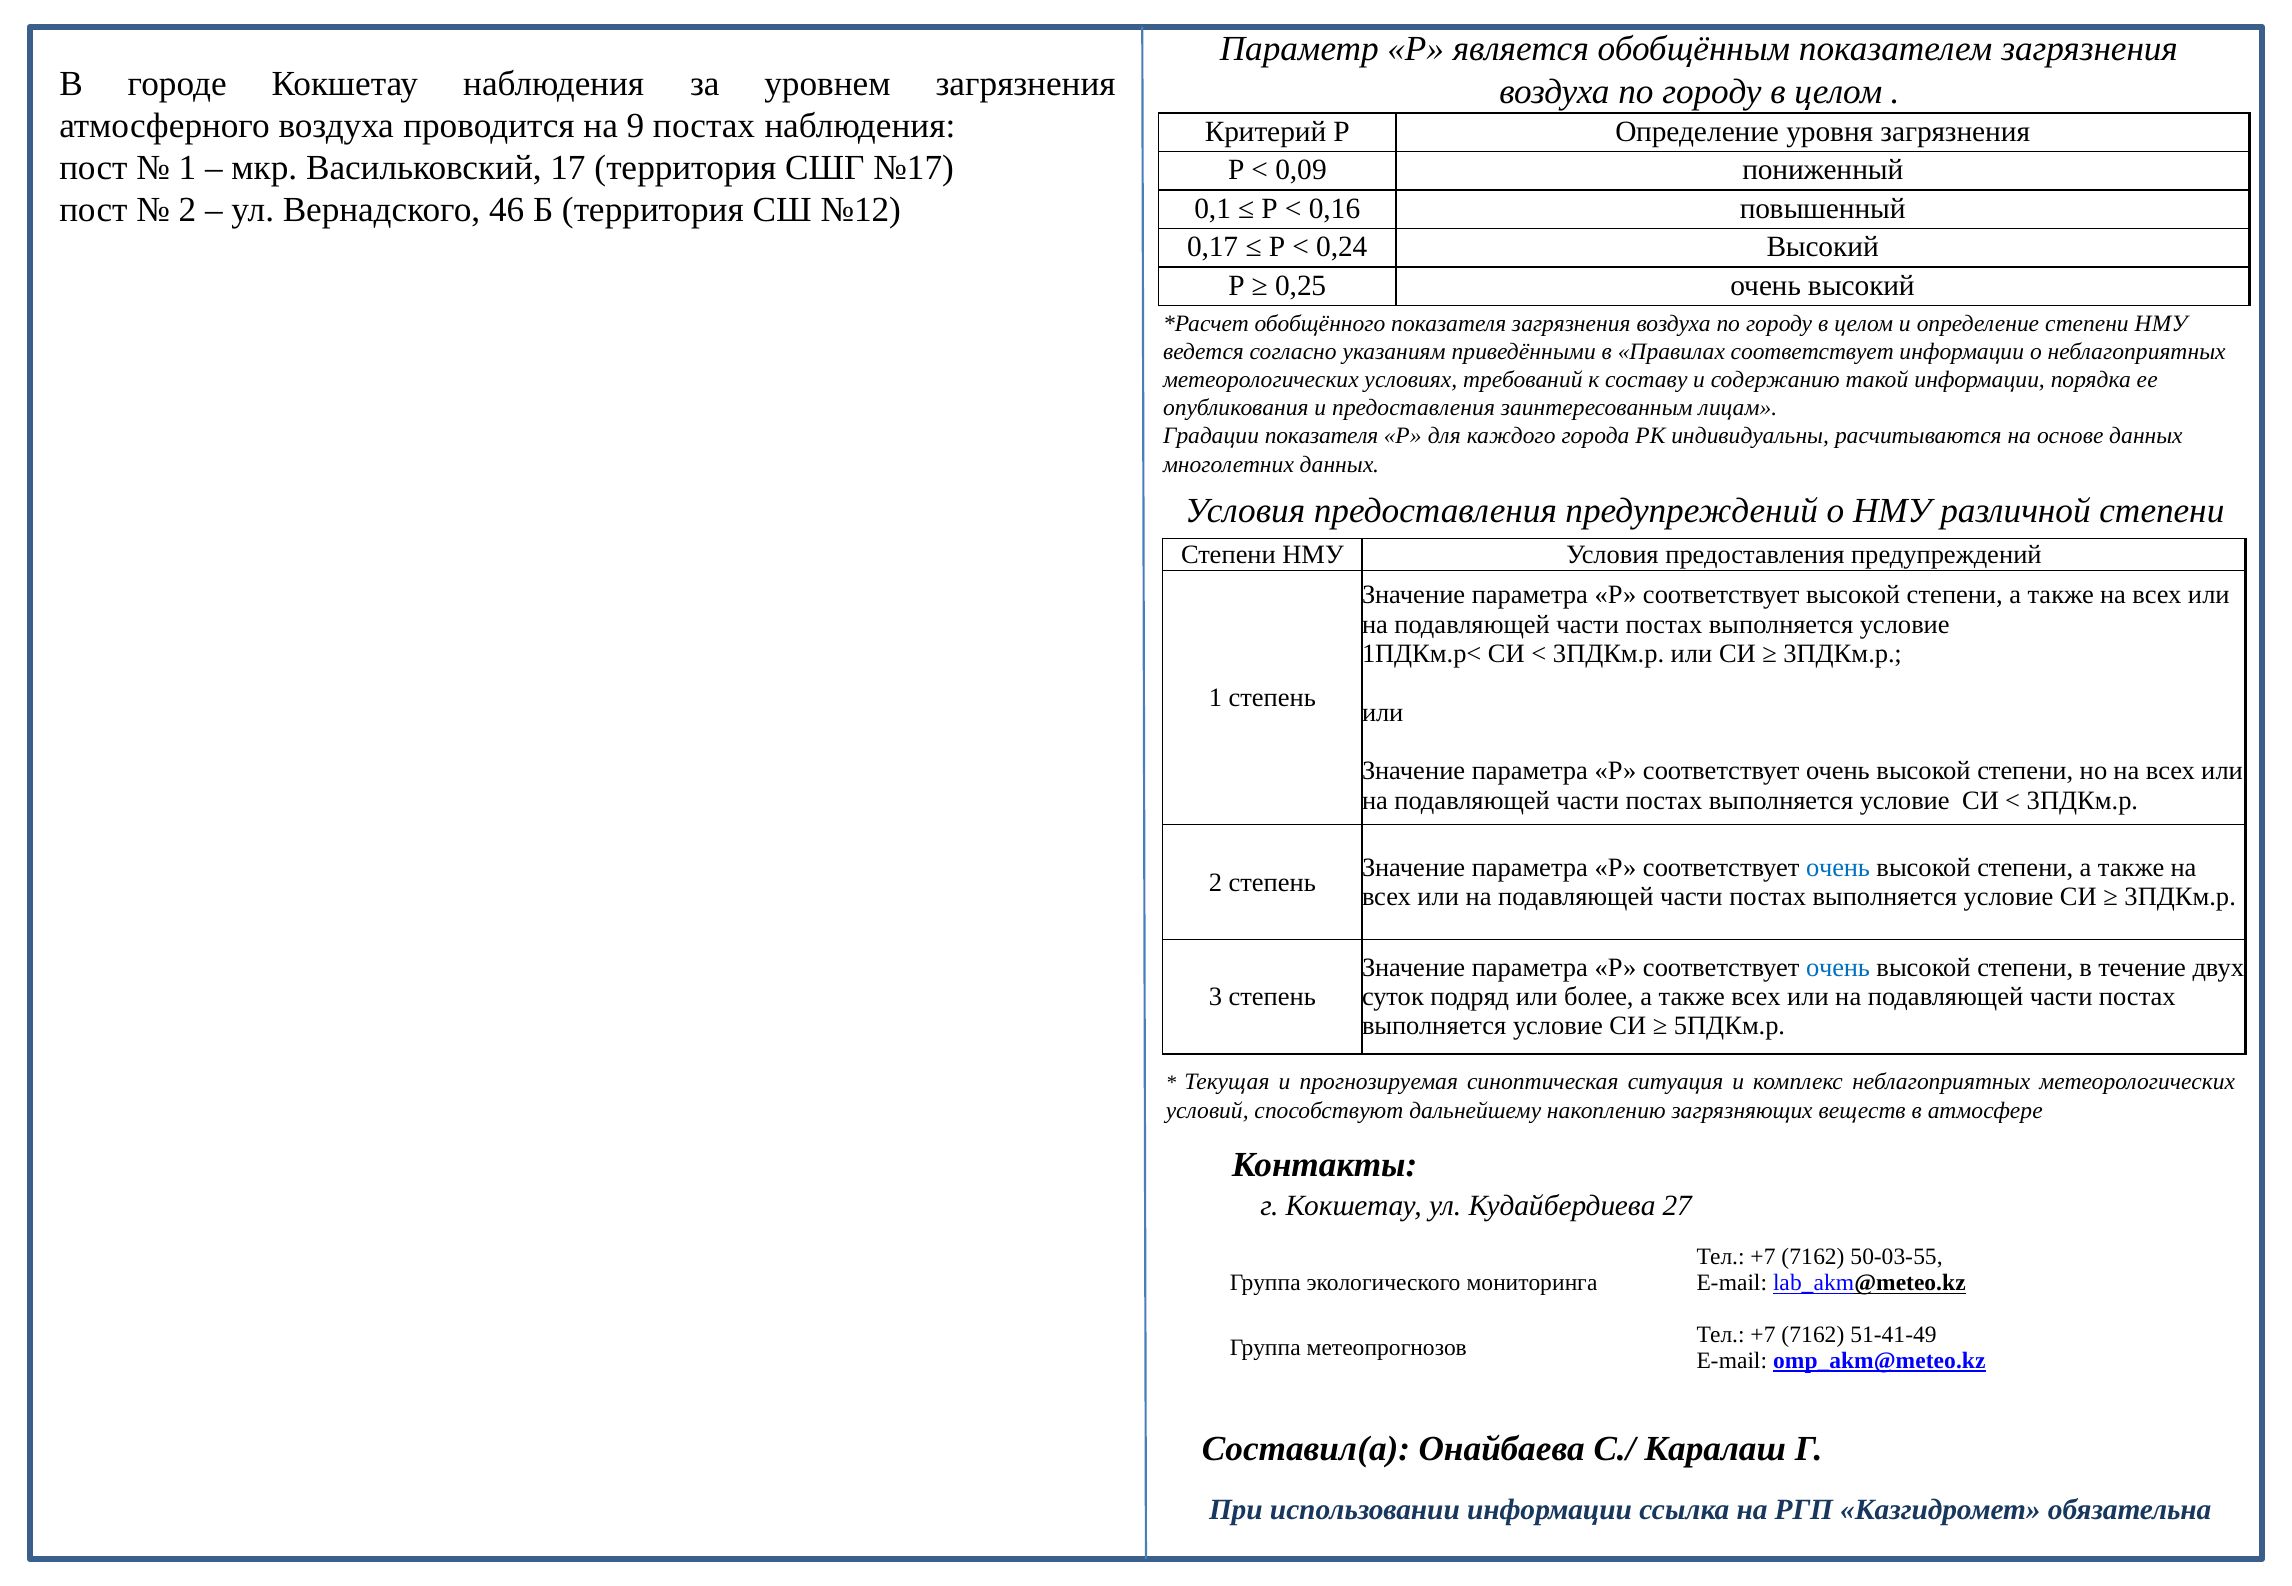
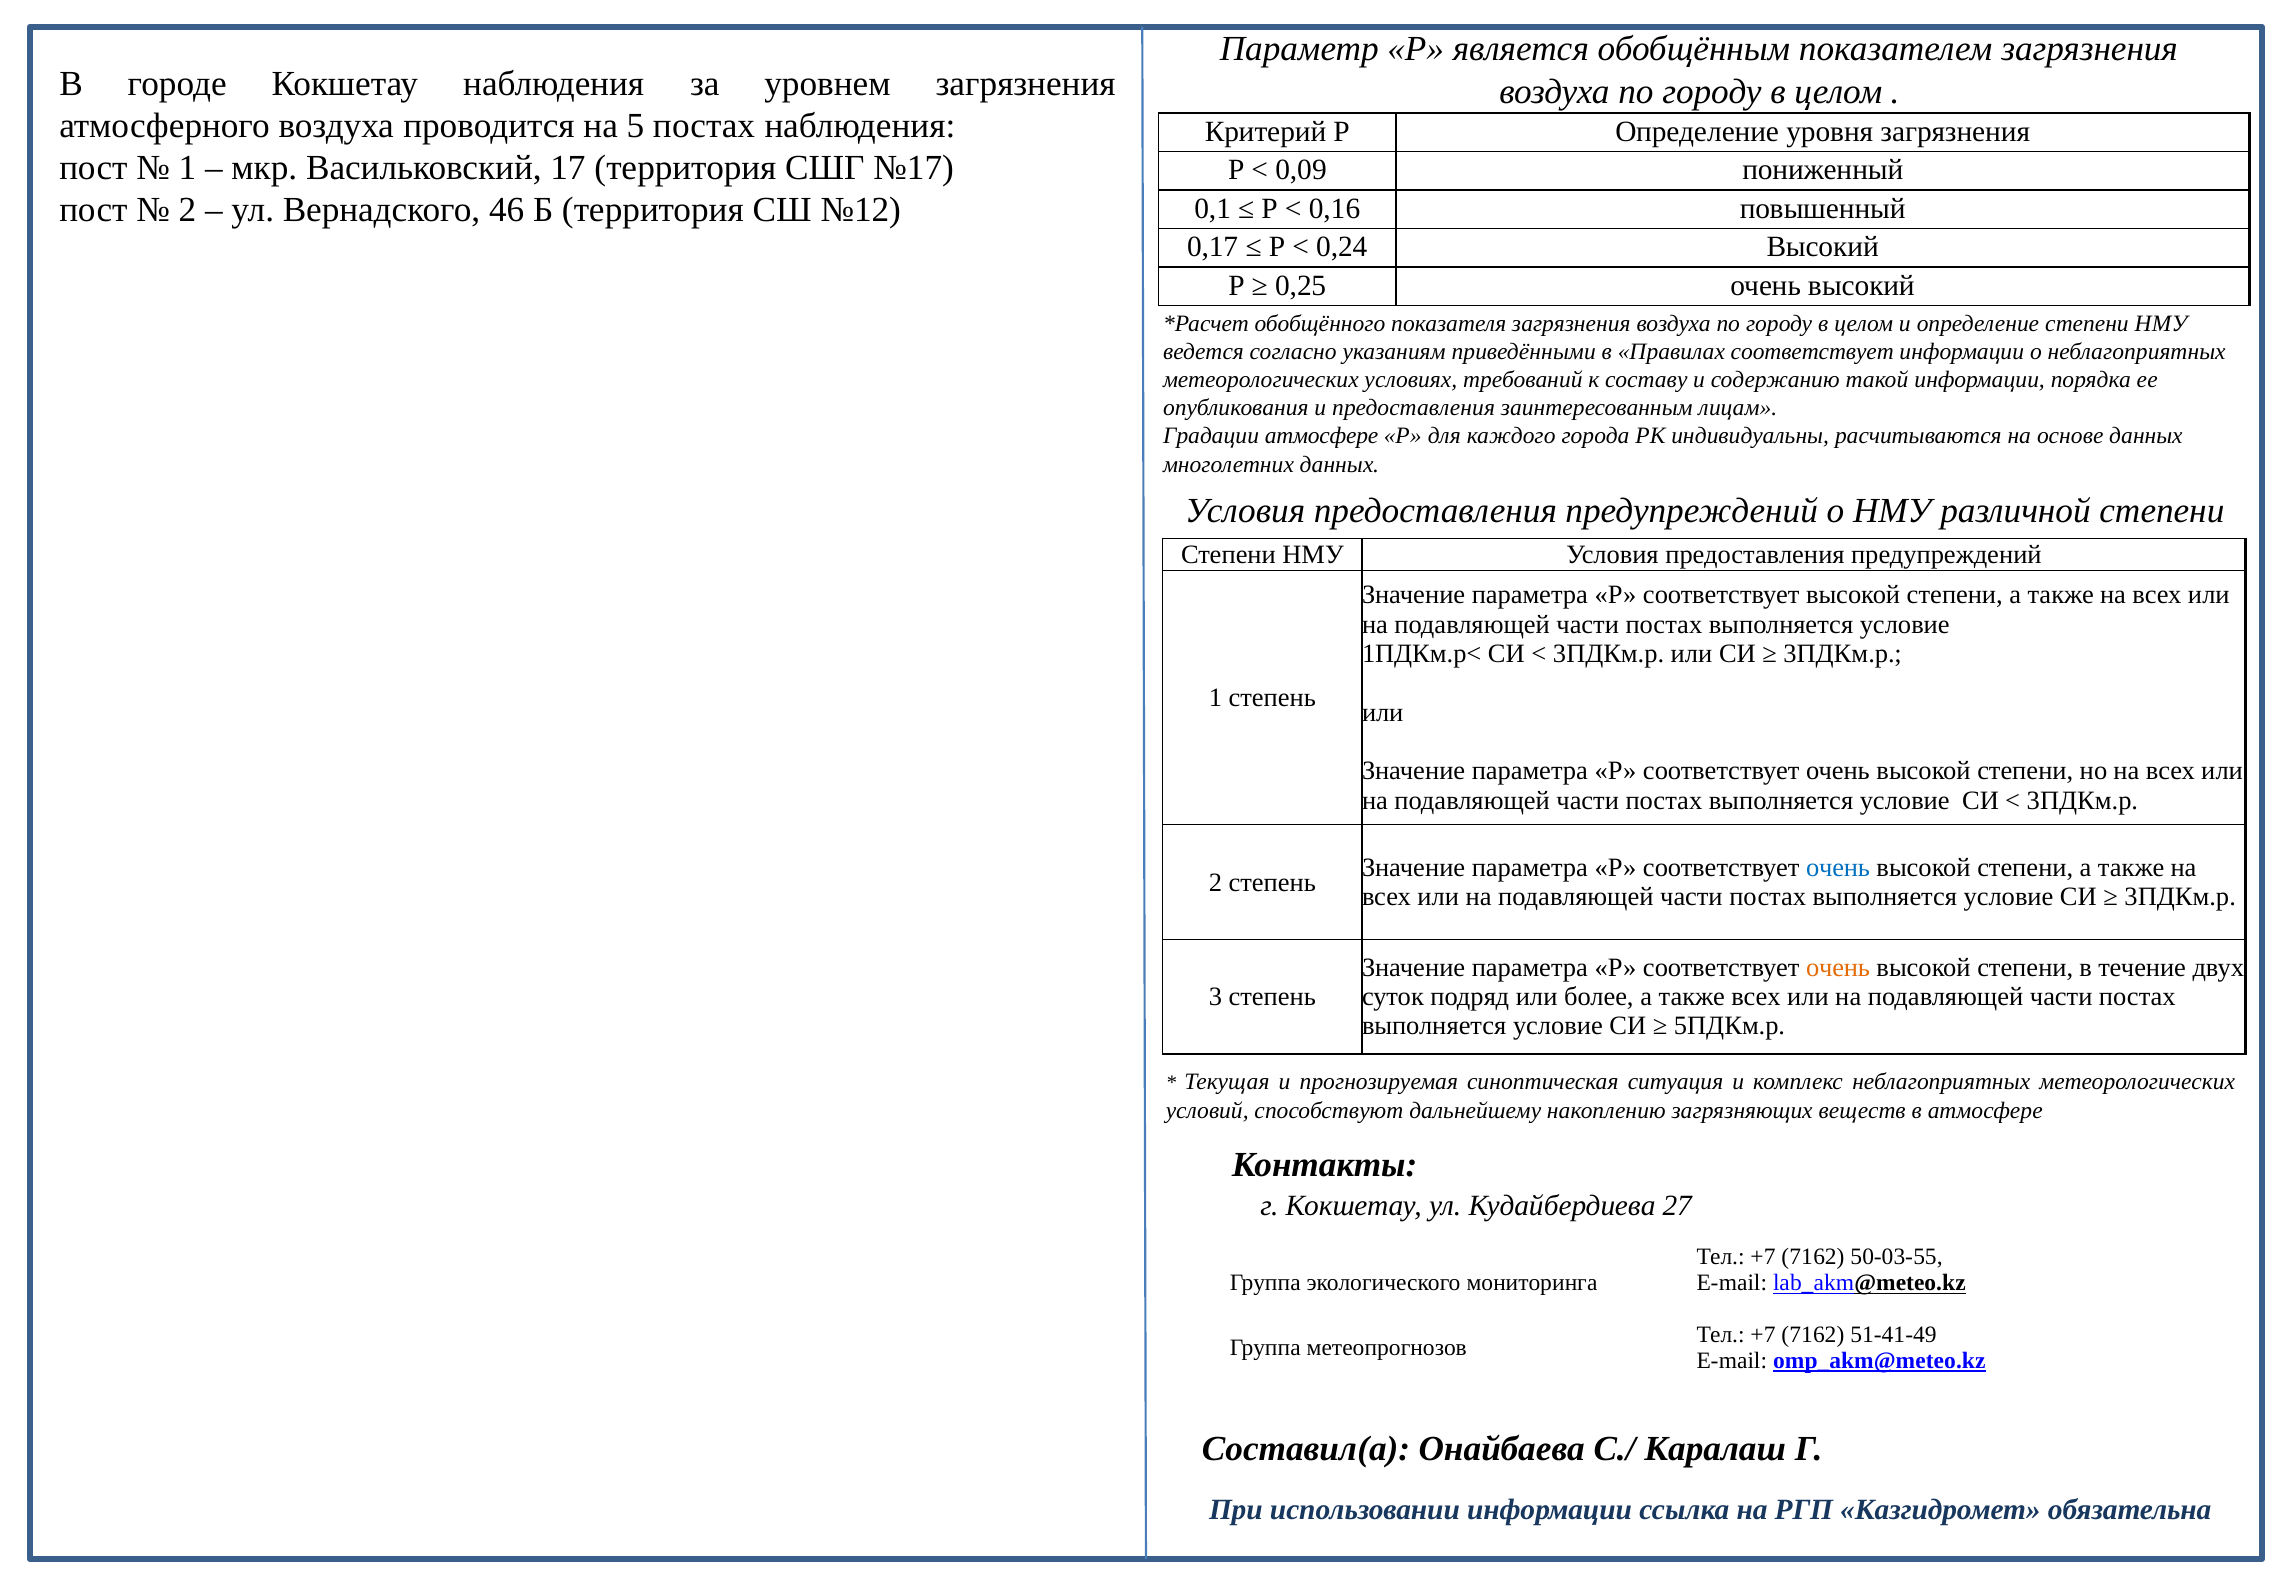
9: 9 -> 5
Градации показателя: показателя -> атмосфере
очень at (1838, 968) colour: blue -> orange
